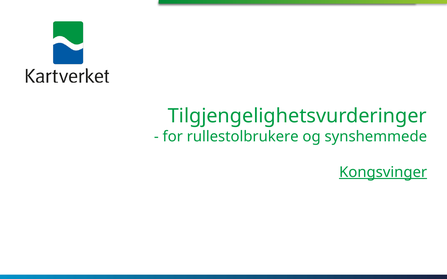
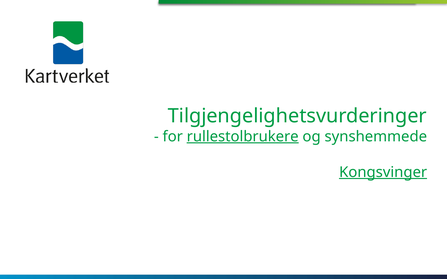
rullestolbrukere underline: none -> present
